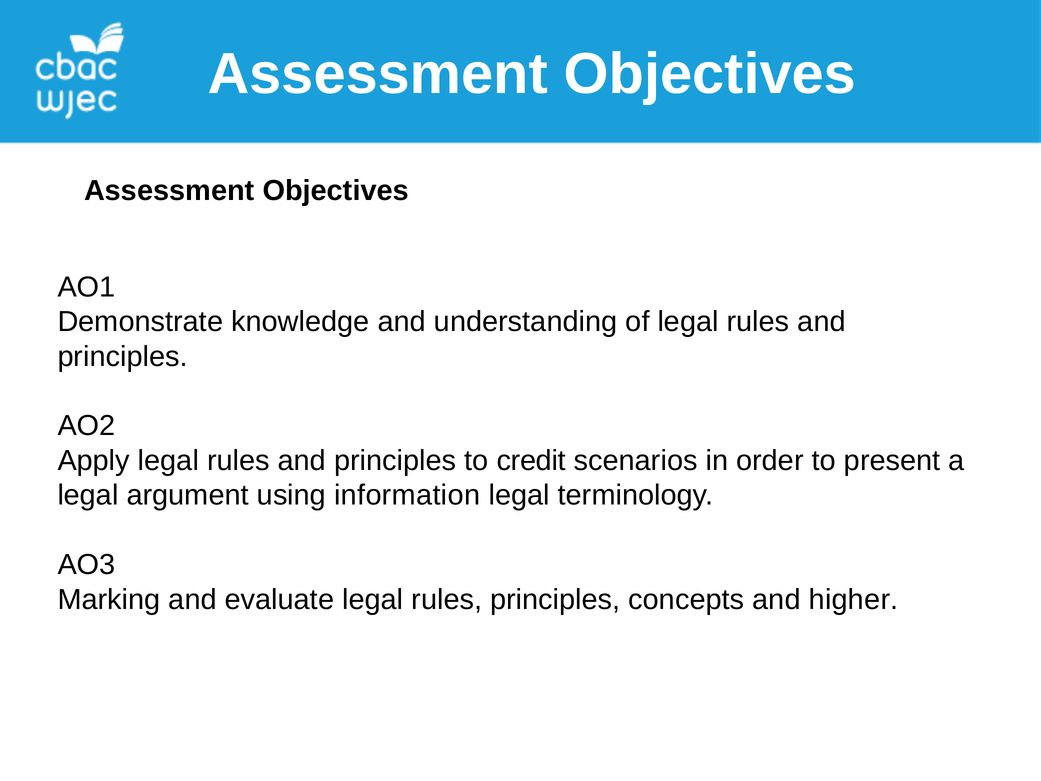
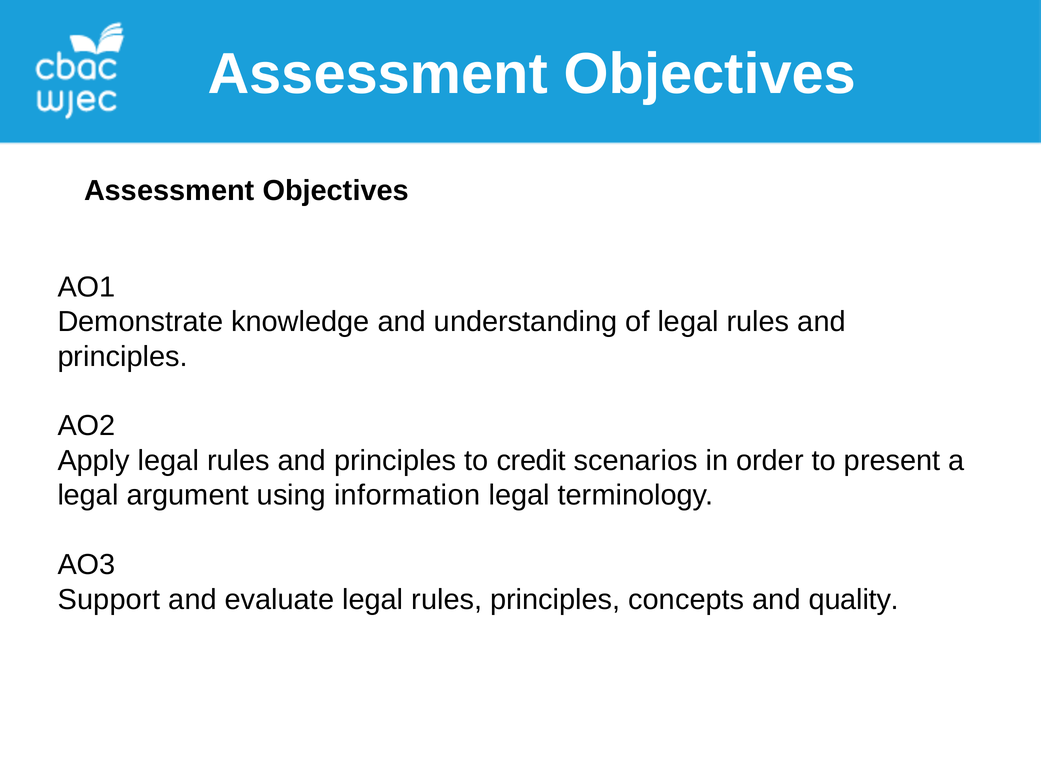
Marking: Marking -> Support
higher: higher -> quality
